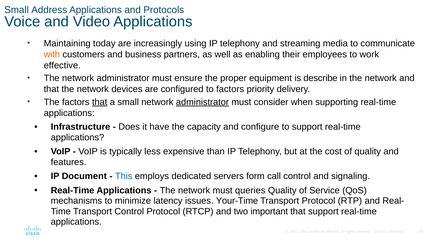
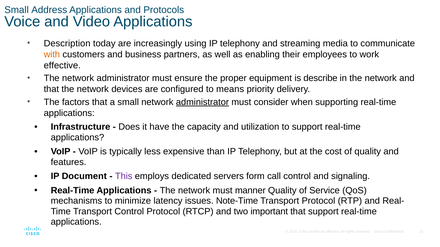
Maintaining: Maintaining -> Description
to factors: factors -> means
that at (100, 102) underline: present -> none
configure: configure -> utilization
This colour: blue -> purple
queries: queries -> manner
Your-Time: Your-Time -> Note-Time
